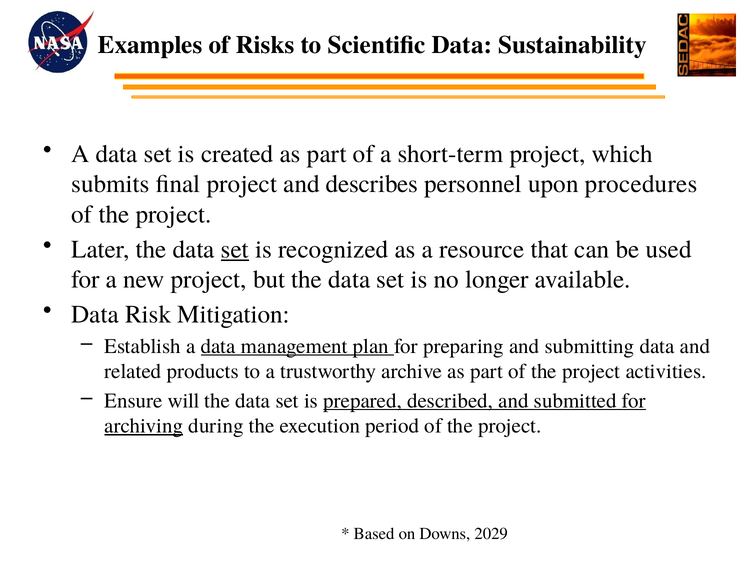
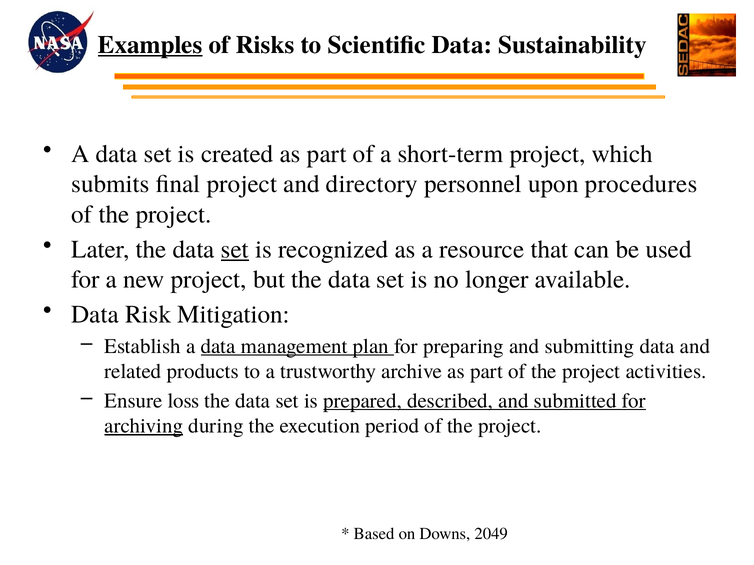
Examples underline: none -> present
describes: describes -> directory
will: will -> loss
2029: 2029 -> 2049
